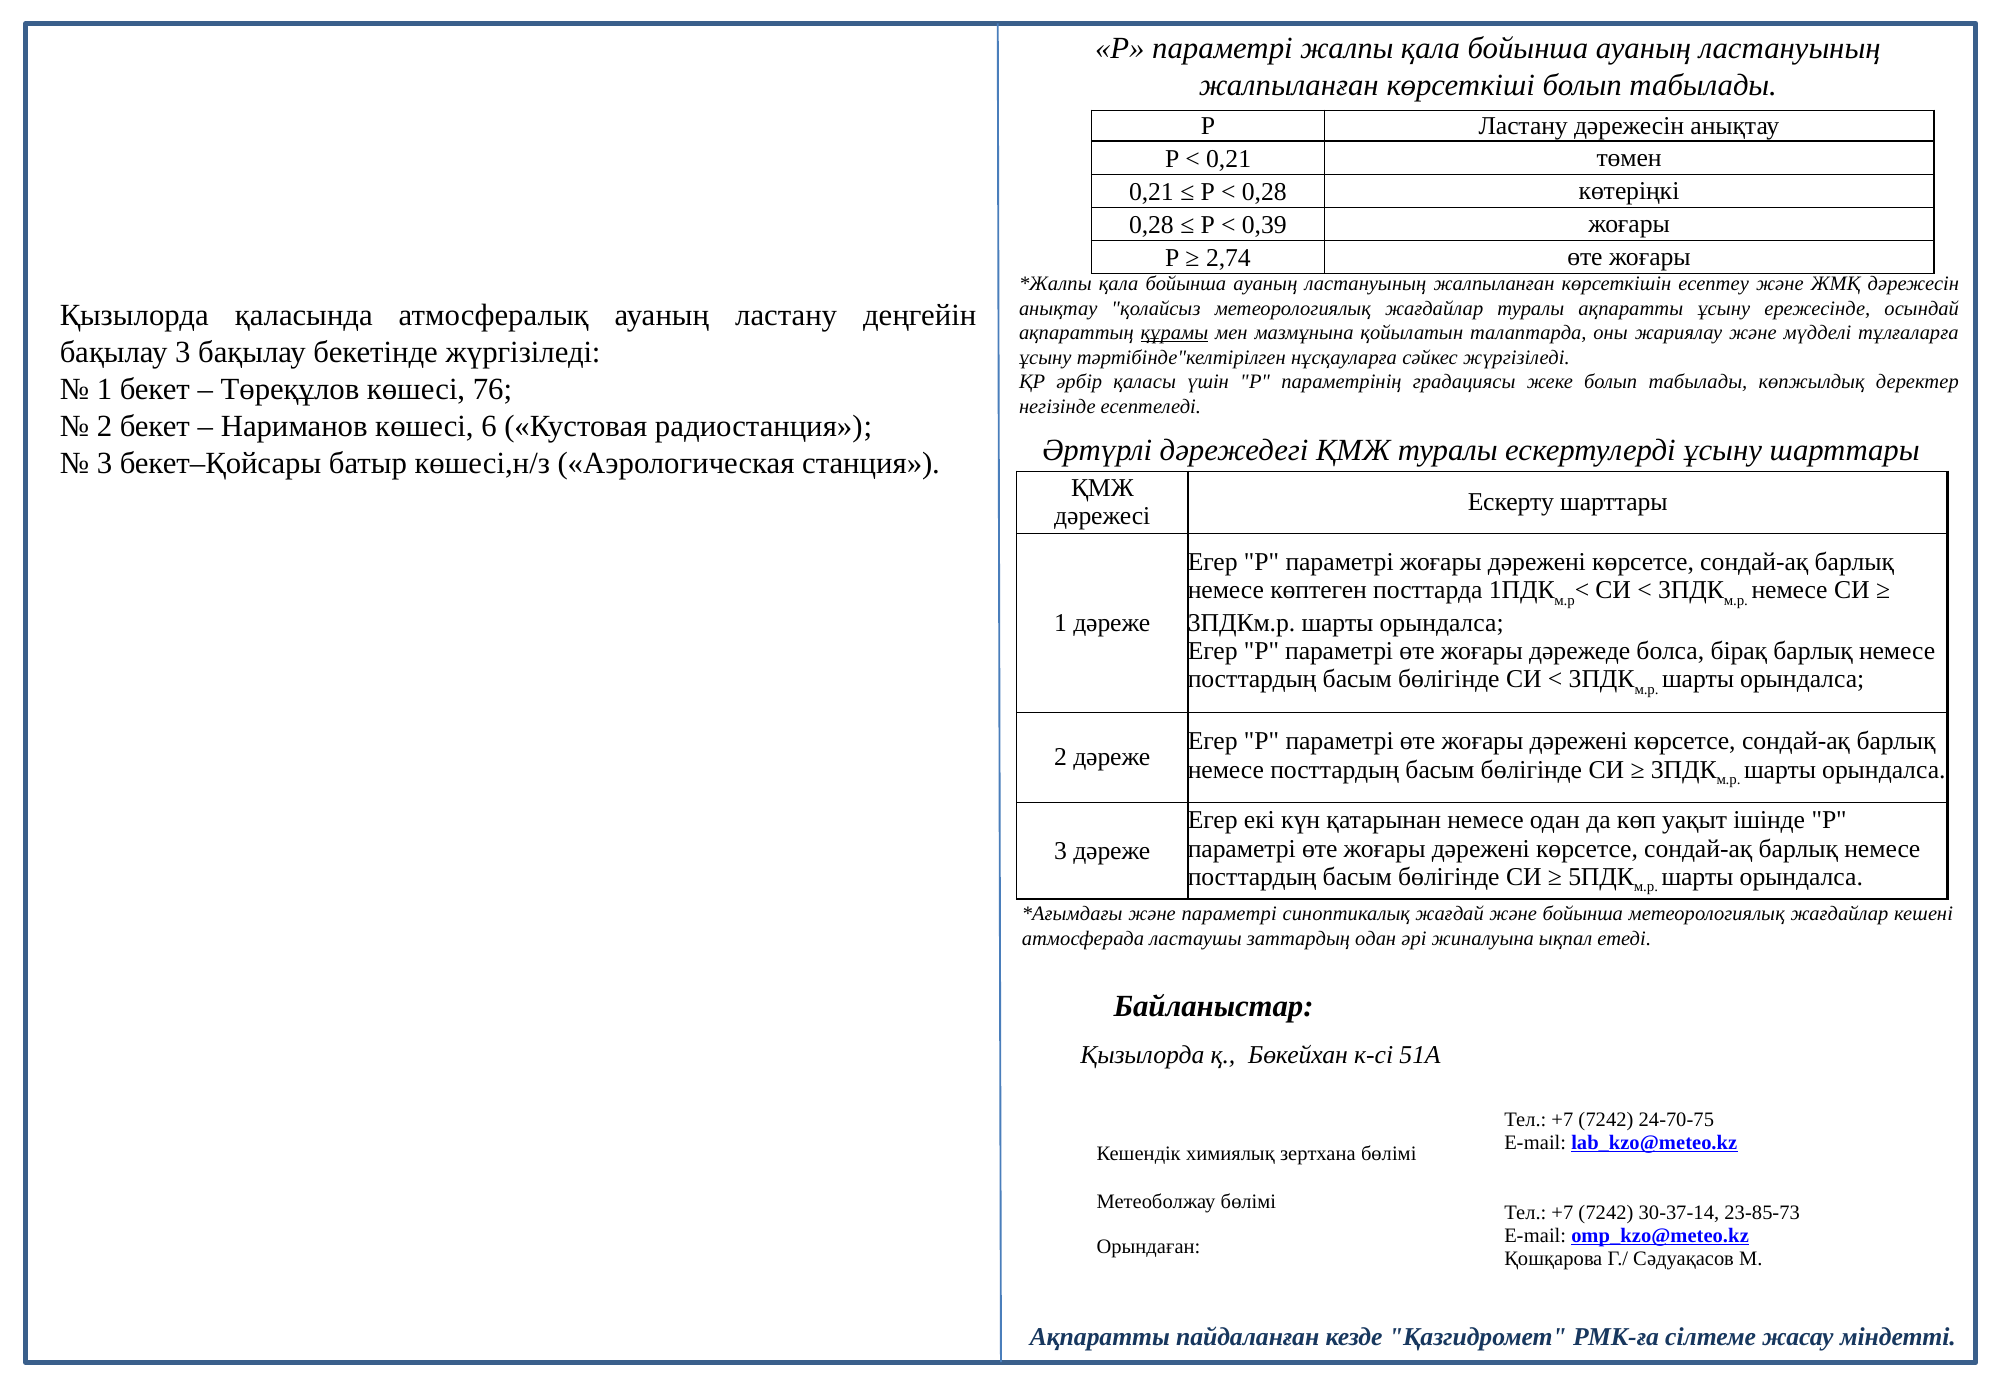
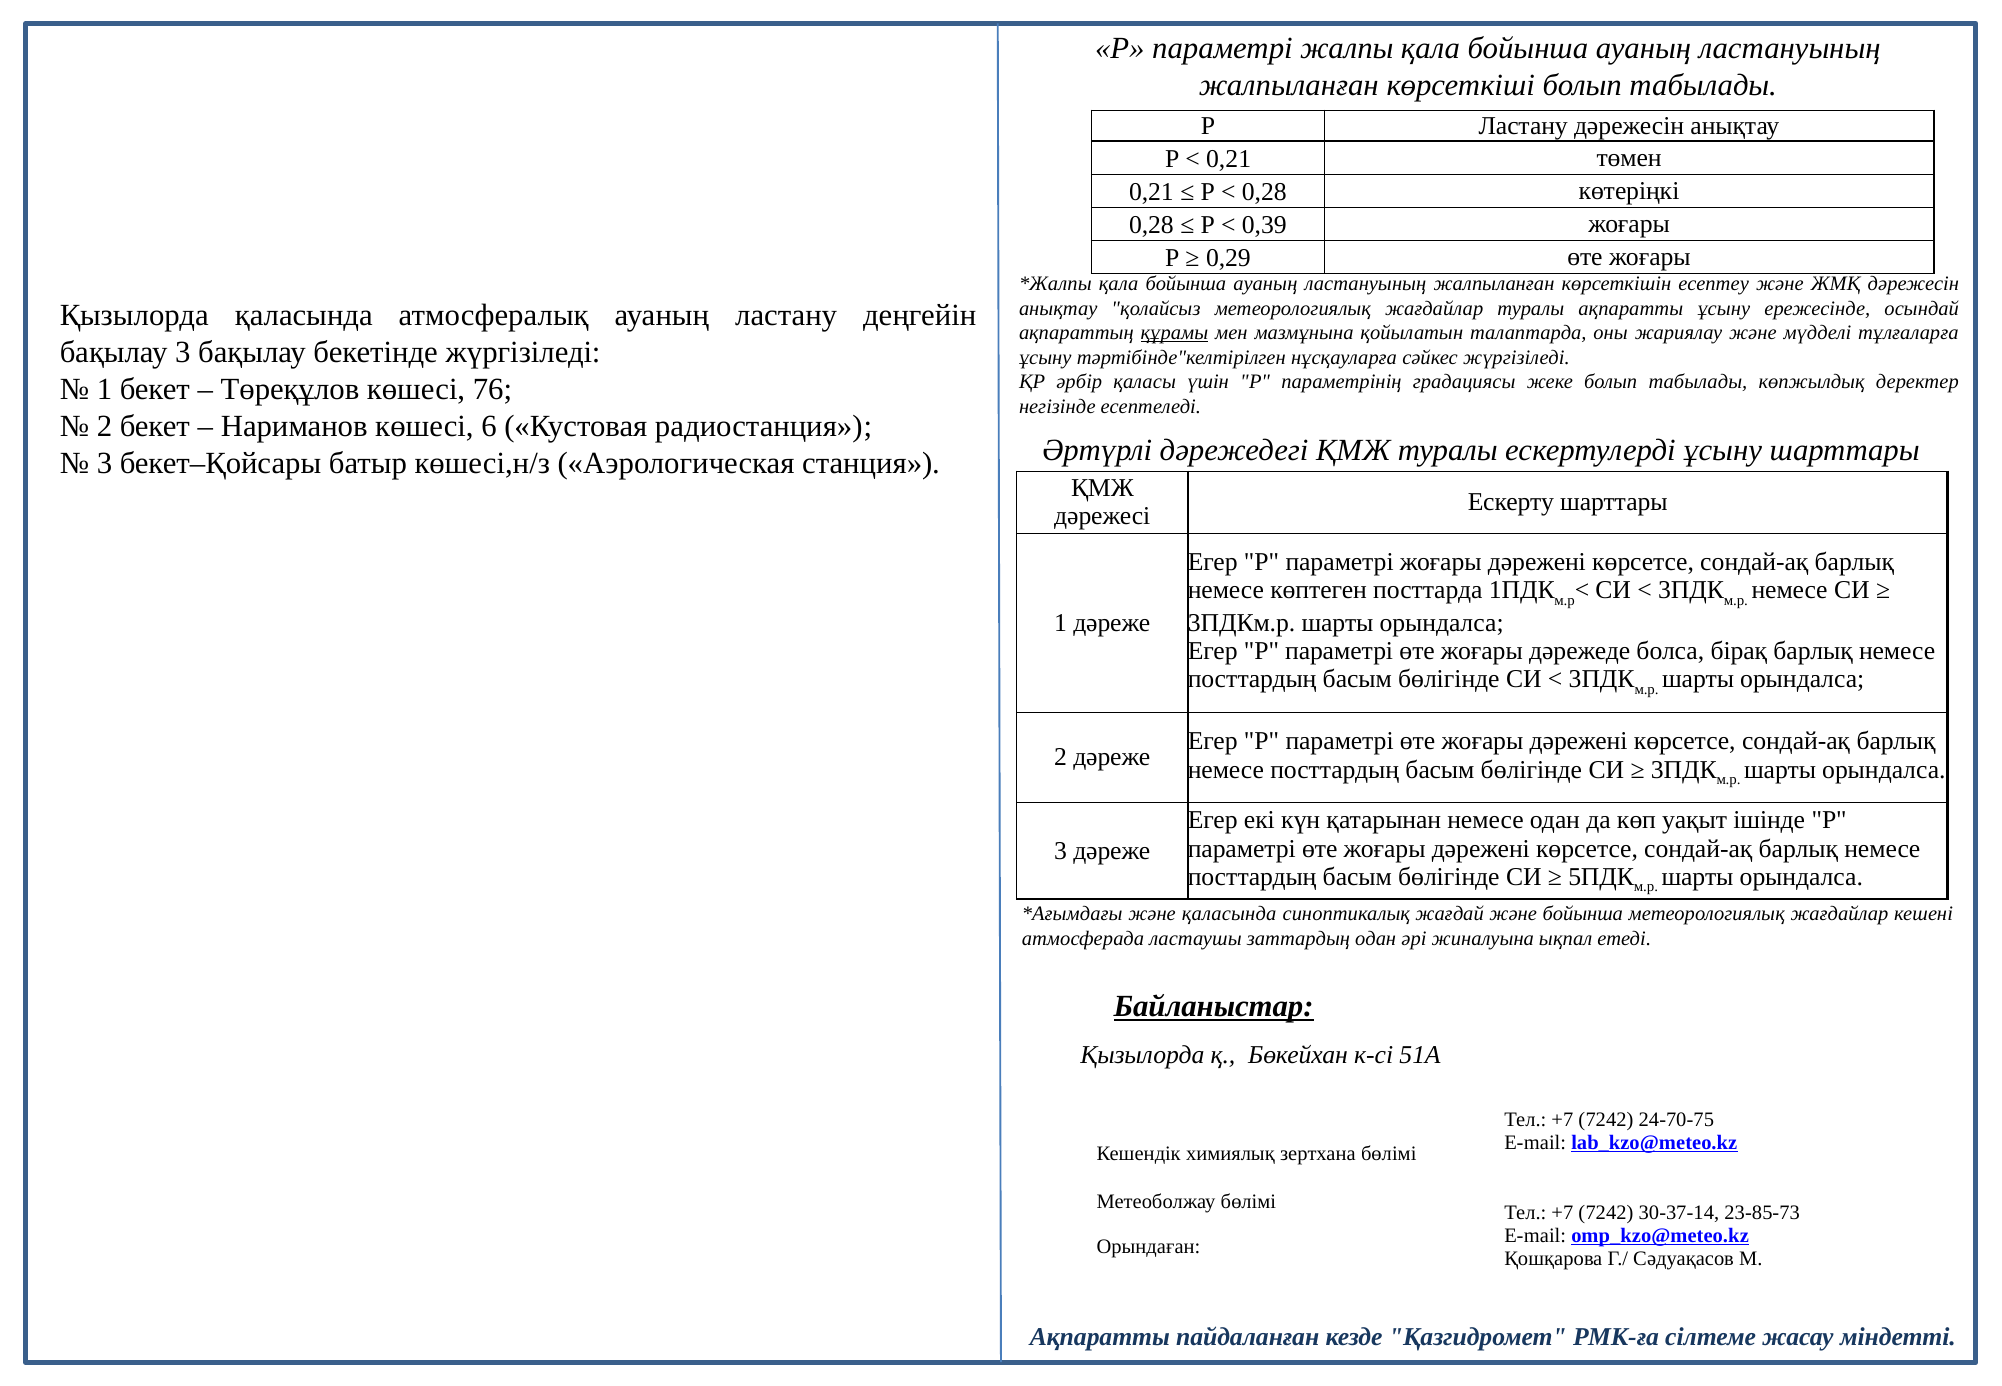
2,74: 2,74 -> 0,29
және параметрі: параметрі -> қаласында
Байланыстар underline: none -> present
